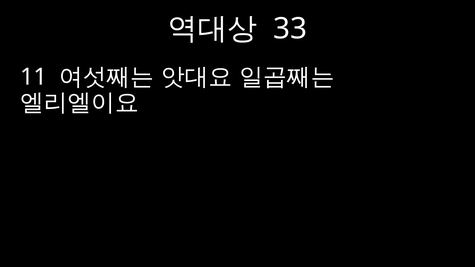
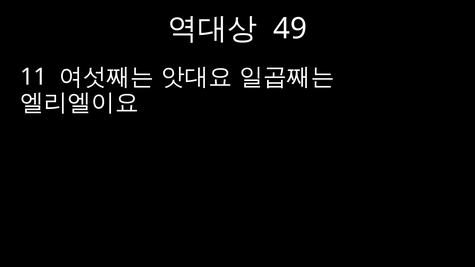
33: 33 -> 49
